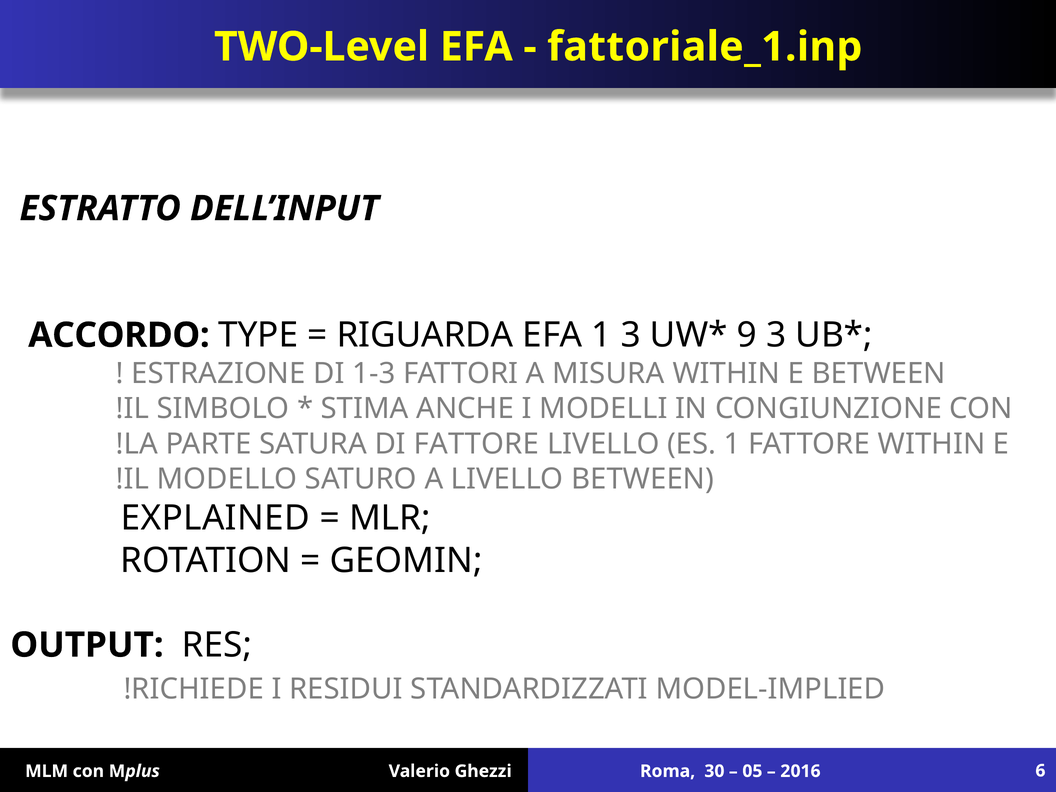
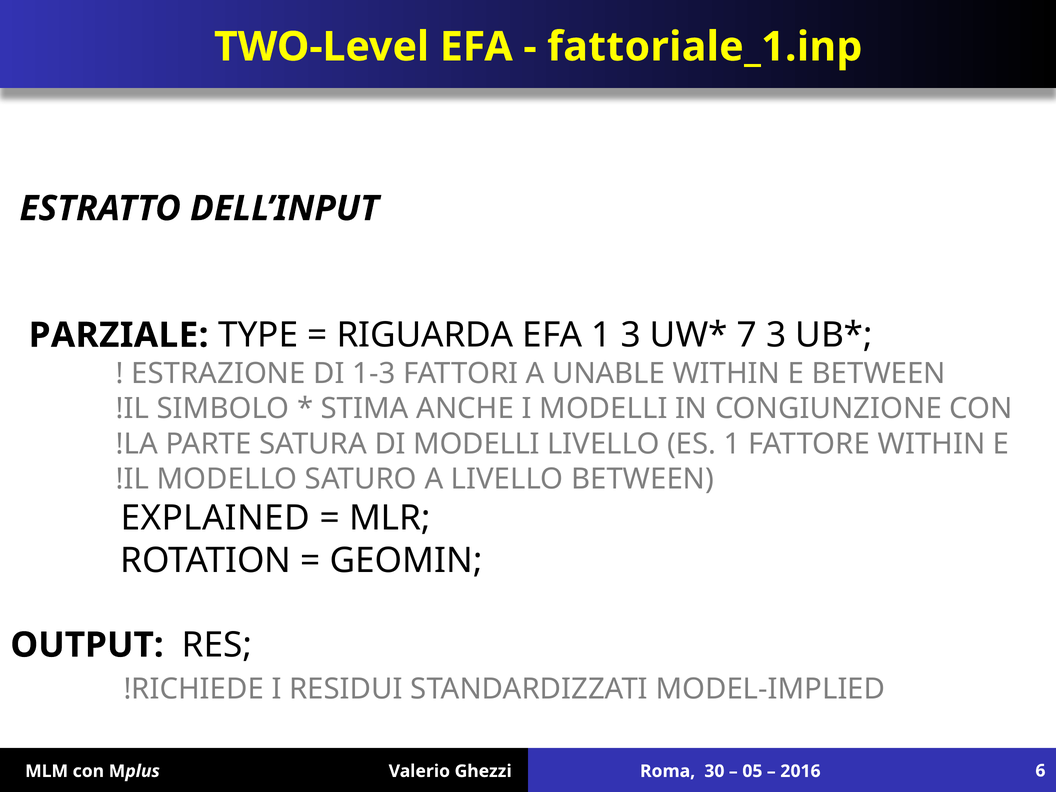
ACCORDO: ACCORDO -> PARZIALE
9: 9 -> 7
MISURA: MISURA -> UNABLE
DI FATTORE: FATTORE -> MODELLI
